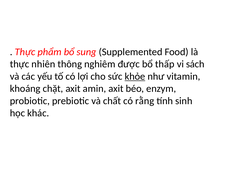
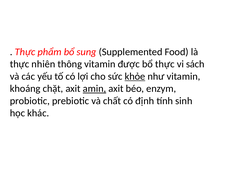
thông nghiêm: nghiêm -> vitamin
bổ thấp: thấp -> thực
amin underline: none -> present
rằng: rằng -> định
